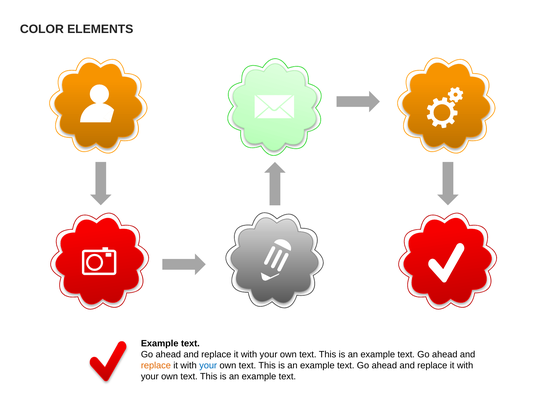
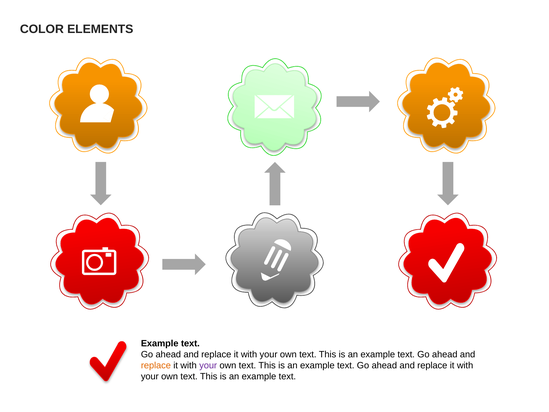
your at (208, 365) colour: blue -> purple
